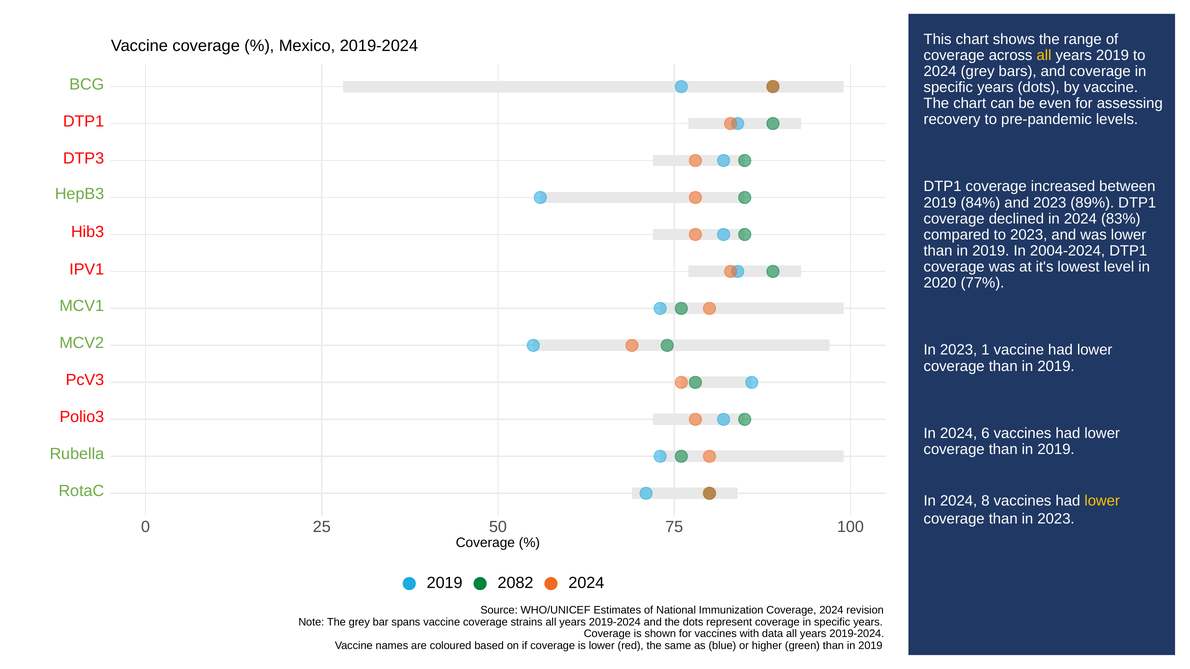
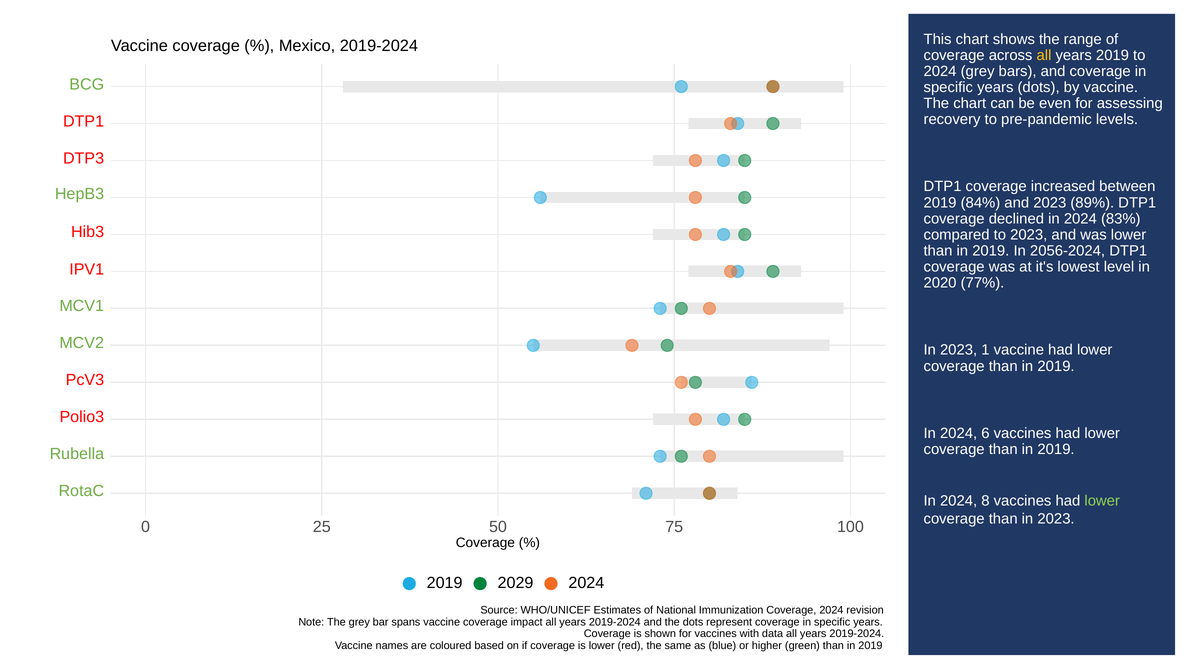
2004-2024: 2004-2024 -> 2056-2024
lower at (1102, 501) colour: yellow -> light green
2082: 2082 -> 2029
strains: strains -> impact
